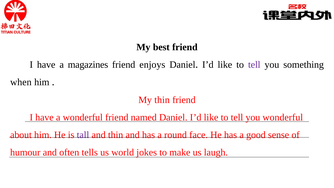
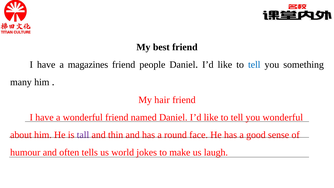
enjoys: enjoys -> people
tell at (254, 65) colour: purple -> blue
when: when -> many
My thin: thin -> hair
